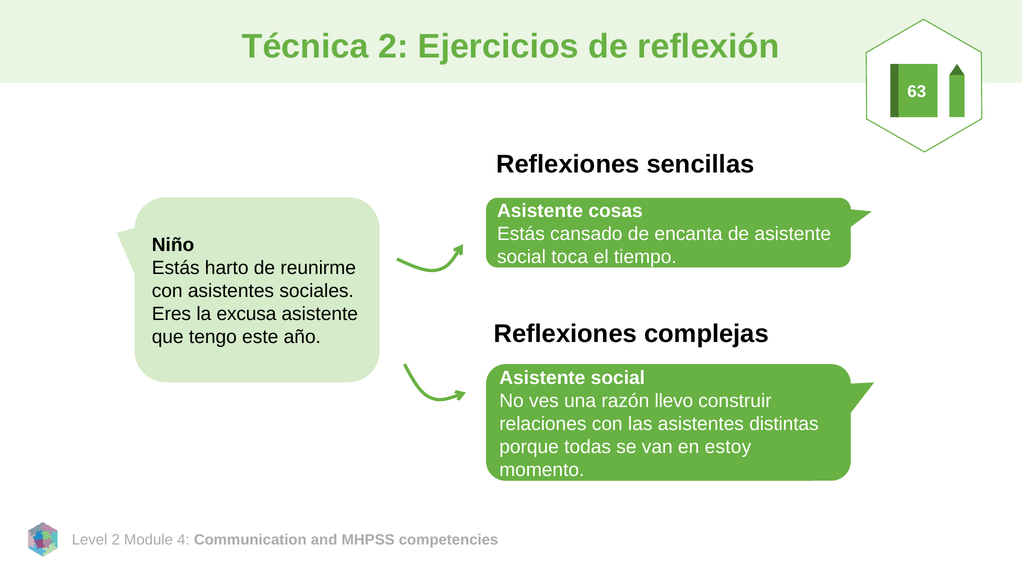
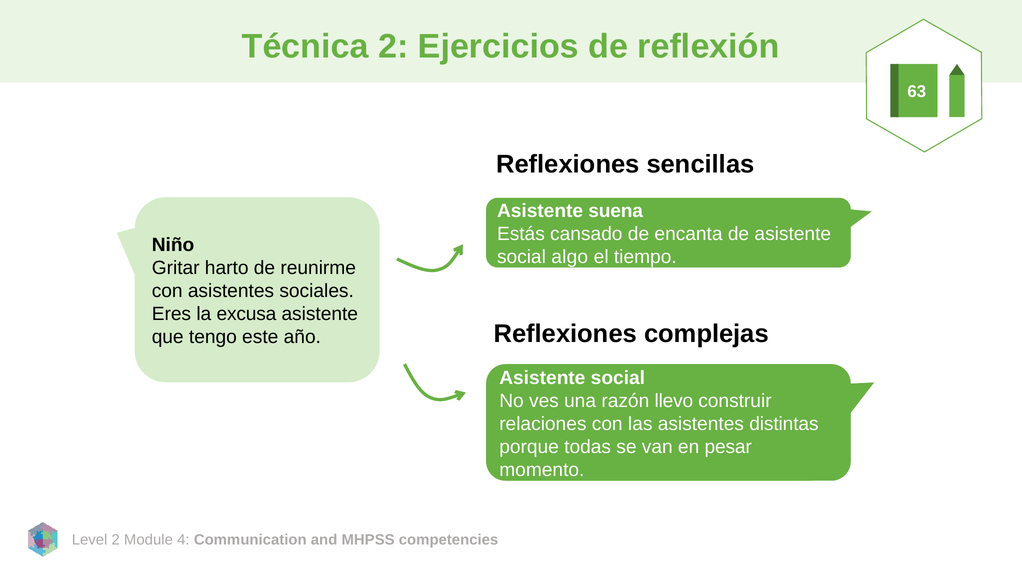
cosas: cosas -> suena
toca: toca -> algo
Estás at (176, 268): Estás -> Gritar
estoy: estoy -> pesar
